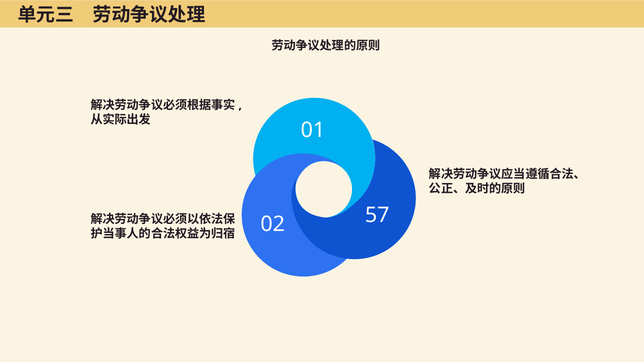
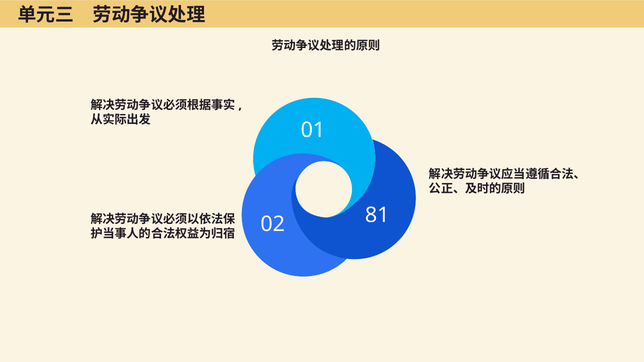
57: 57 -> 81
